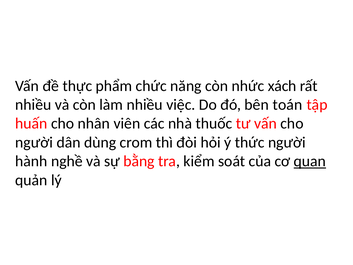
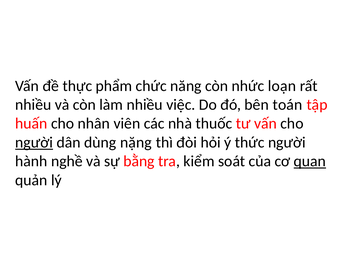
xách: xách -> loạn
người at (34, 142) underline: none -> present
crom: crom -> nặng
